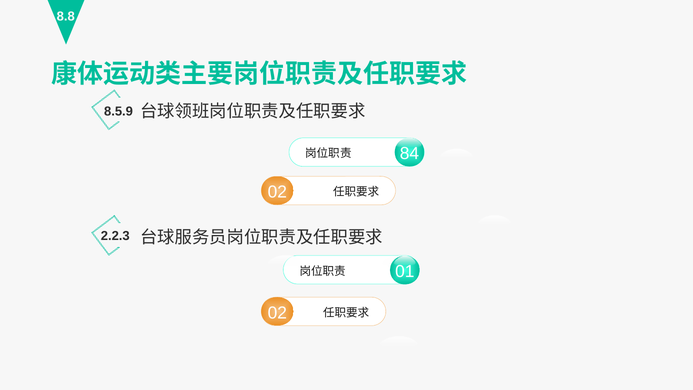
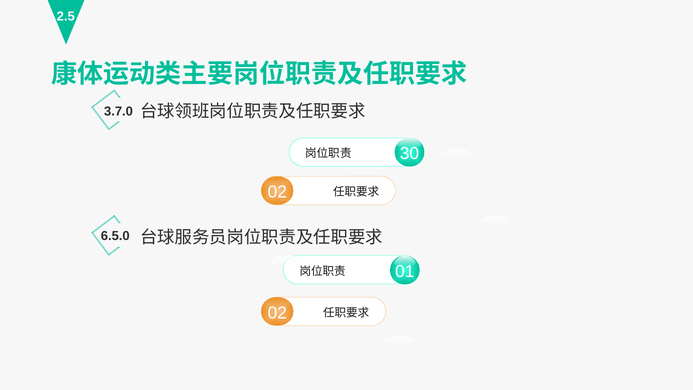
8.8: 8.8 -> 2.5
8.5.9: 8.5.9 -> 3.7.0
84: 84 -> 30
2.2.3: 2.2.3 -> 6.5.0
